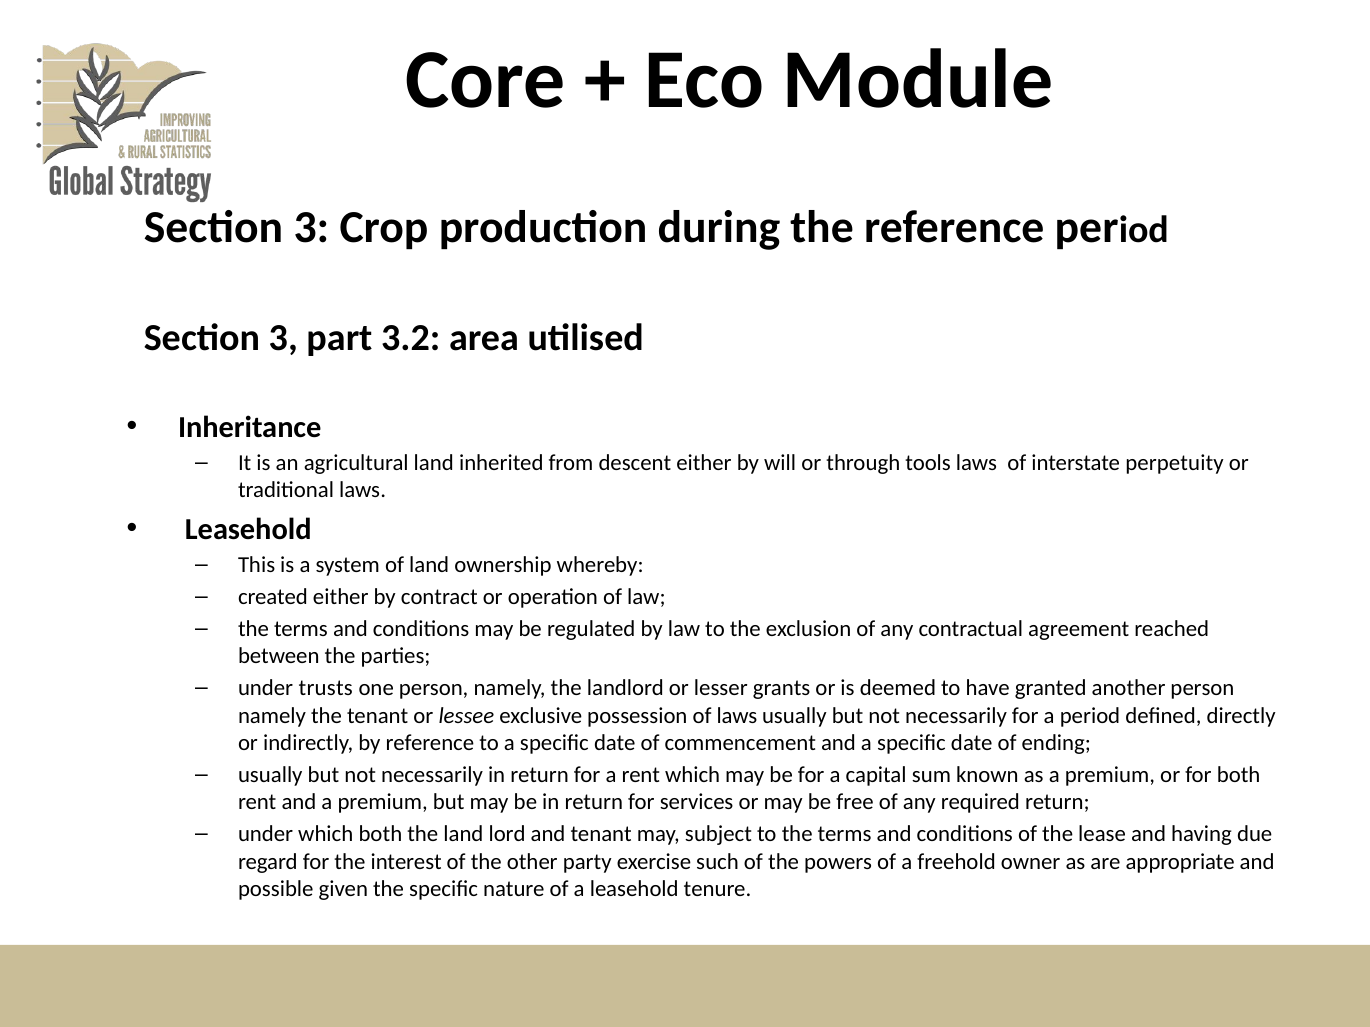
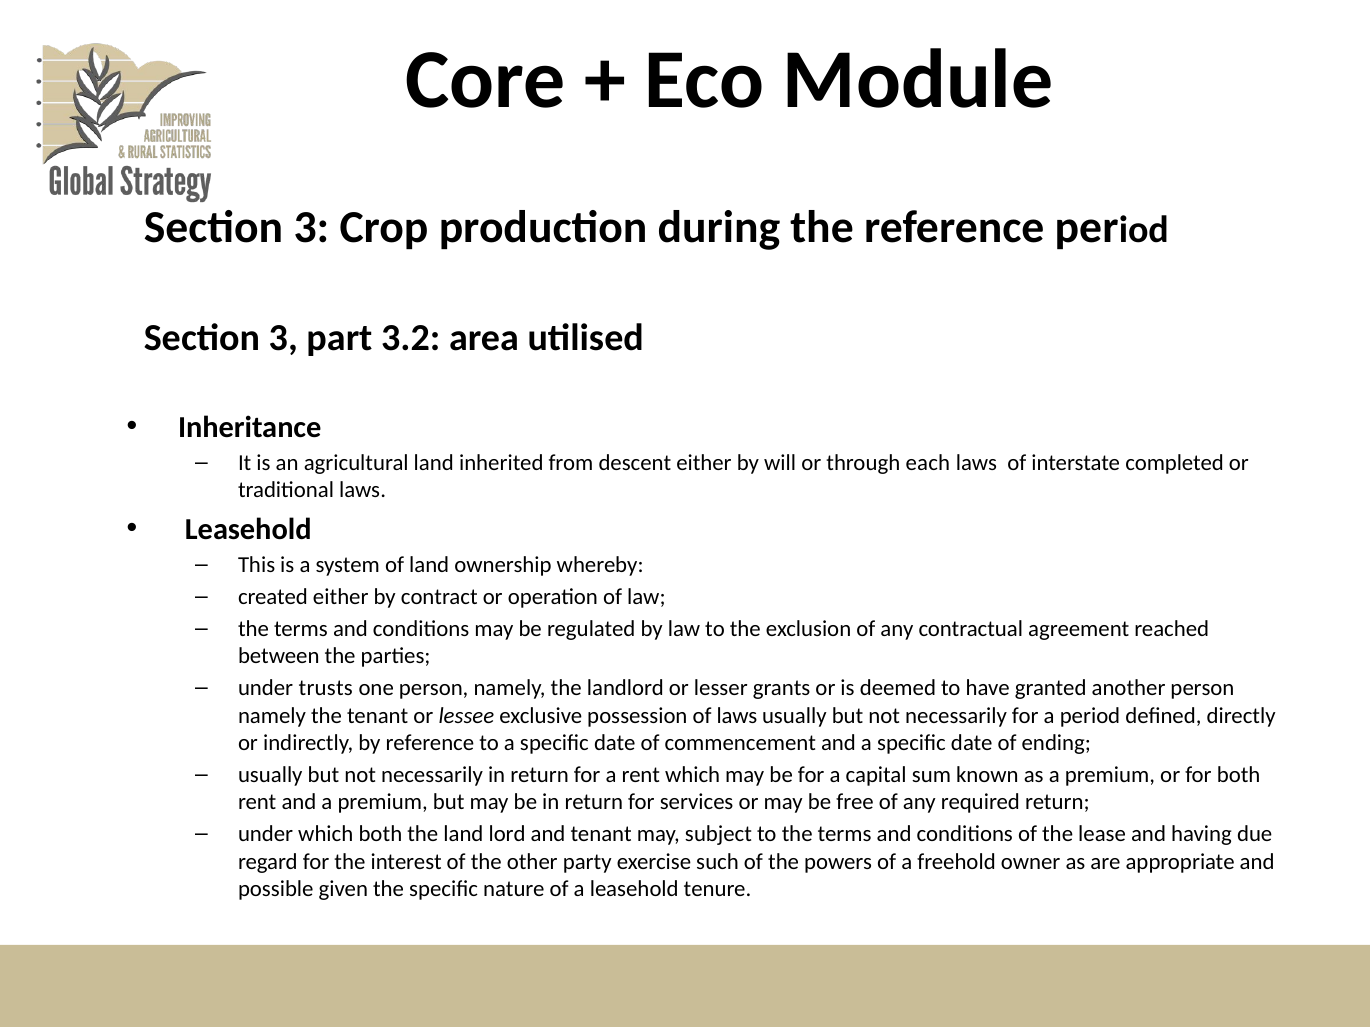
tools: tools -> each
perpetuity: perpetuity -> completed
